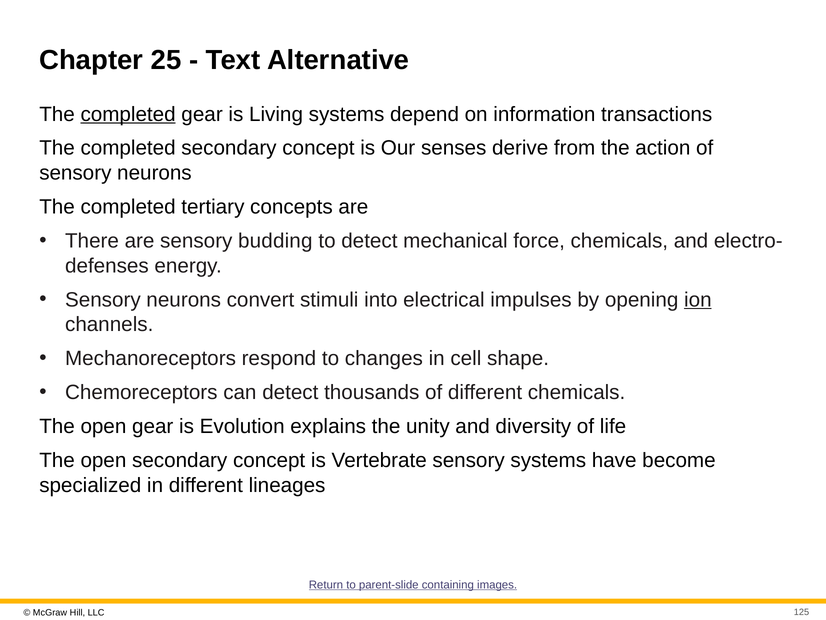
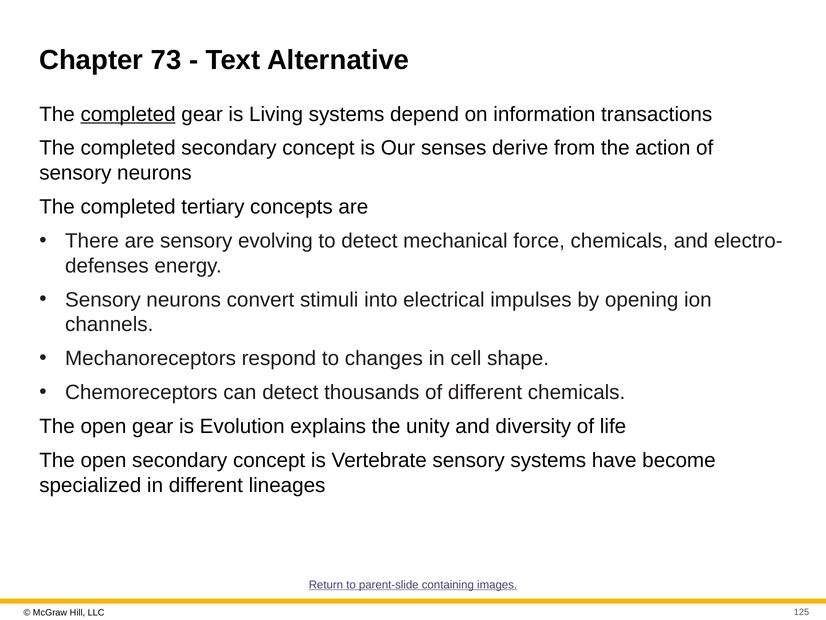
25: 25 -> 73
budding: budding -> evolving
ion underline: present -> none
